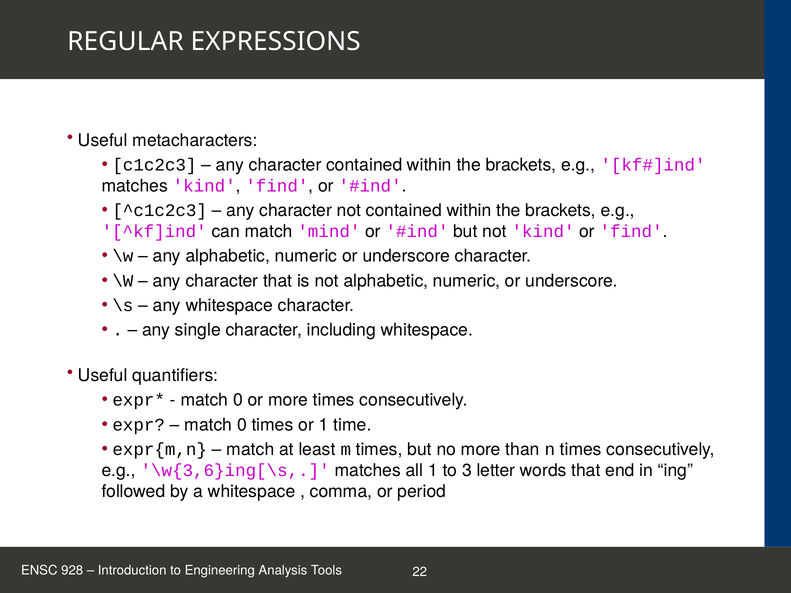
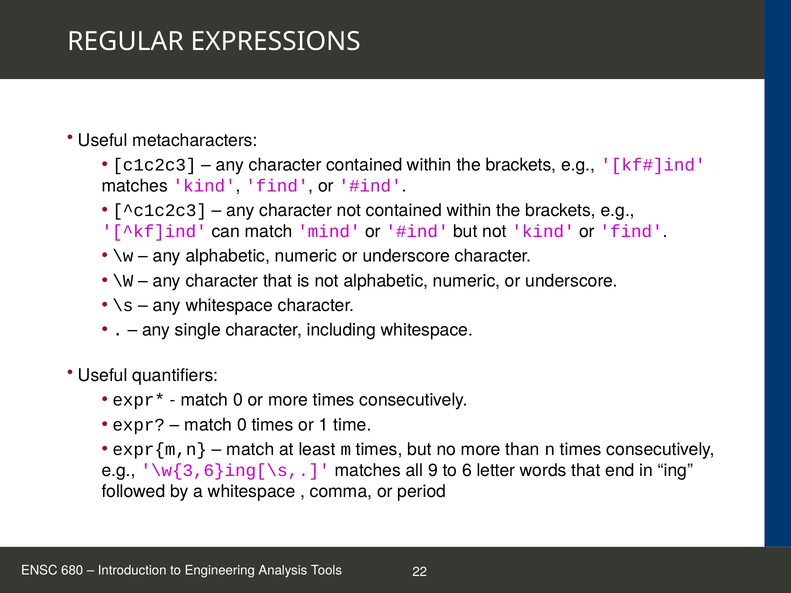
all 1: 1 -> 9
3: 3 -> 6
928: 928 -> 680
